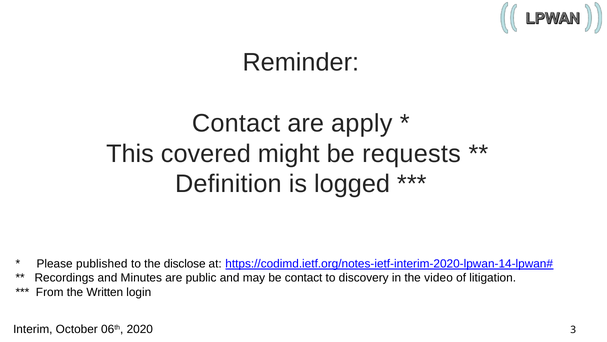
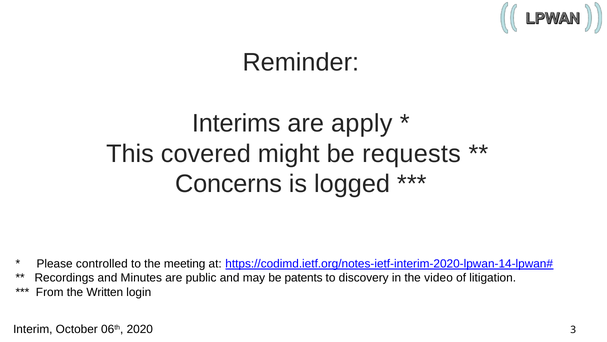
Contact at (236, 123): Contact -> Interims
Definition: Definition -> Concerns
published: published -> controlled
disclose: disclose -> meeting
be contact: contact -> patents
